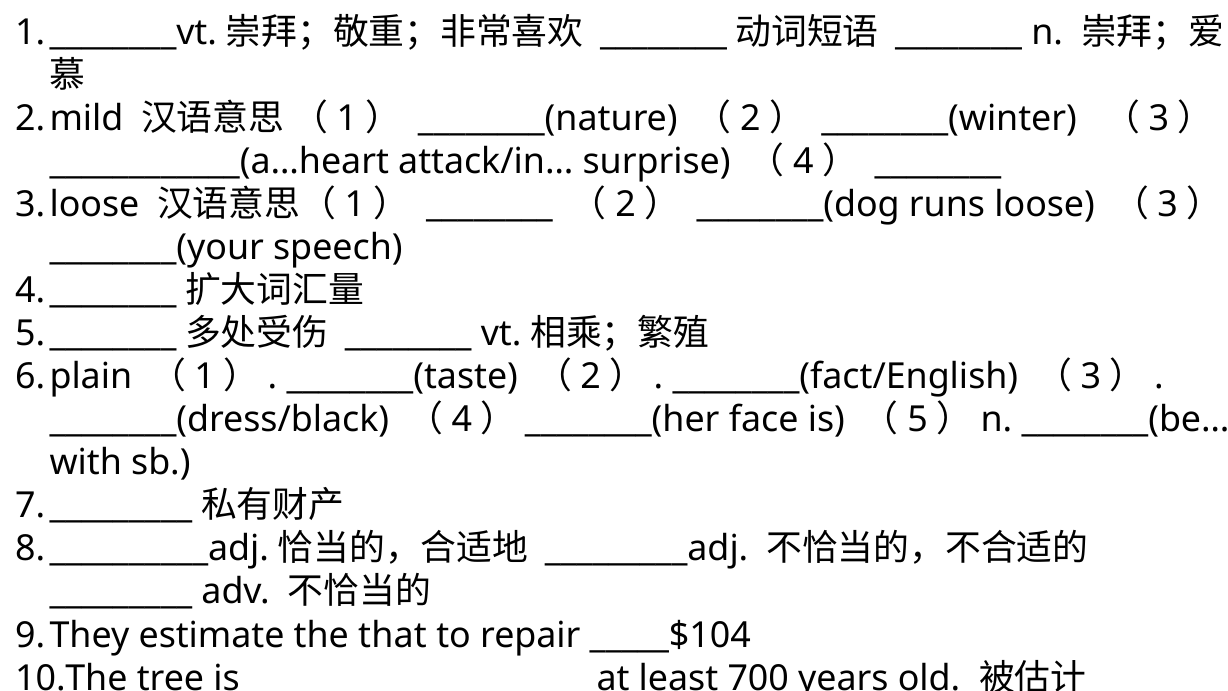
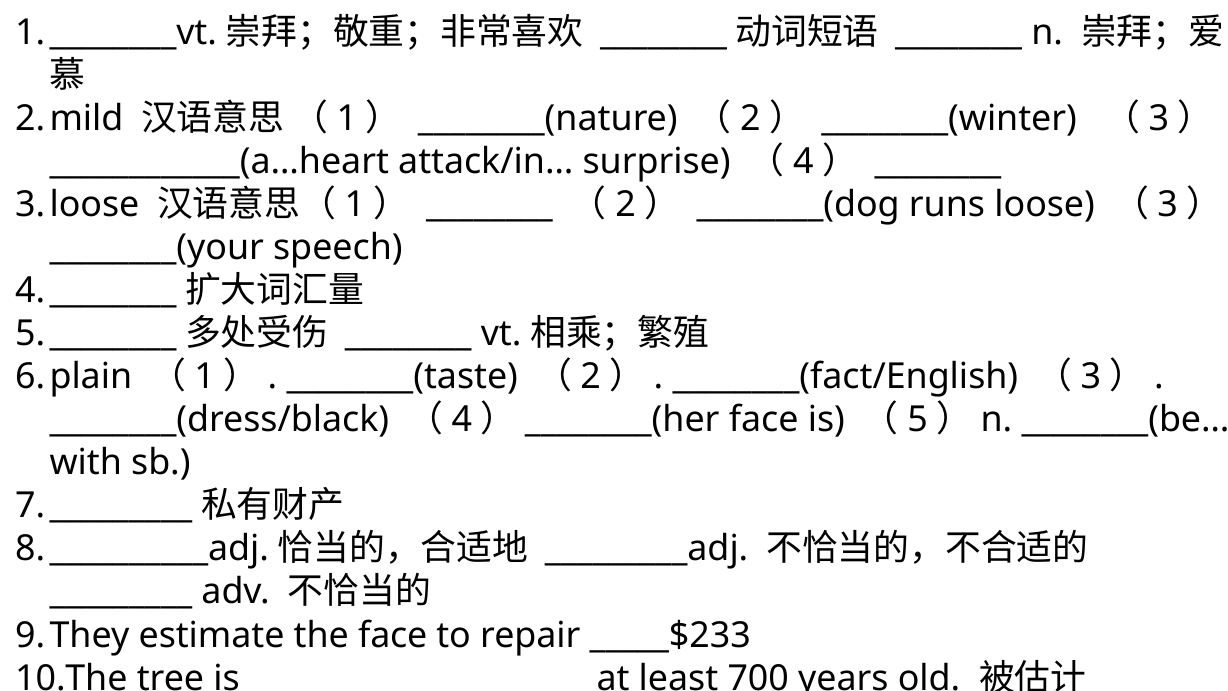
the that: that -> face
_____$104: _____$104 -> _____$233
